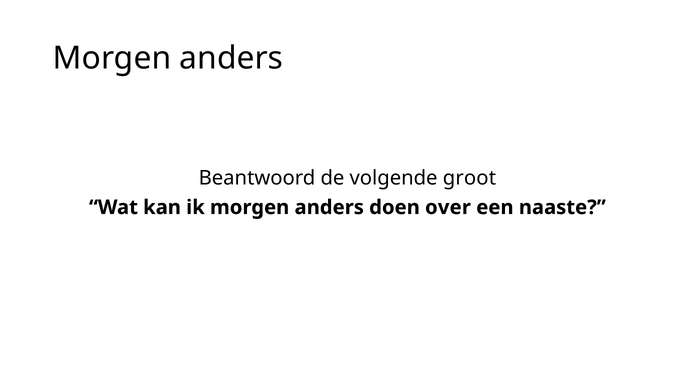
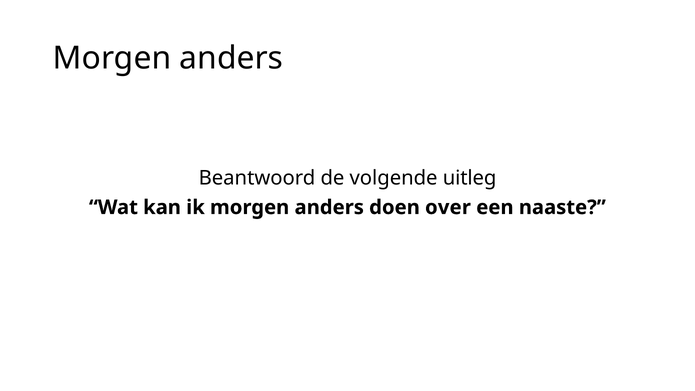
groot: groot -> uitleg
